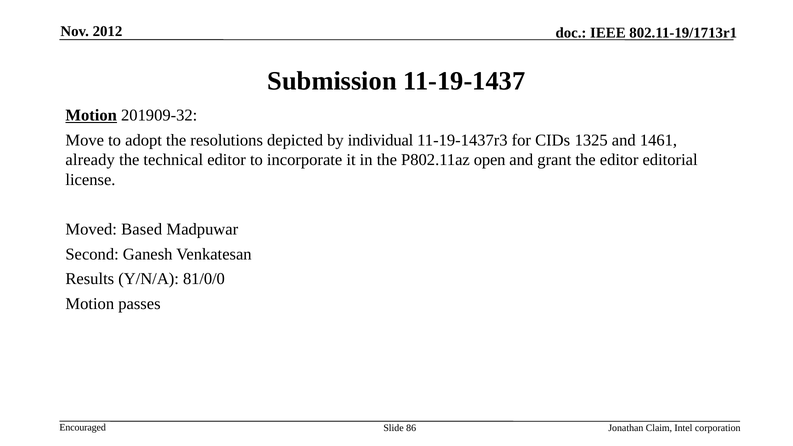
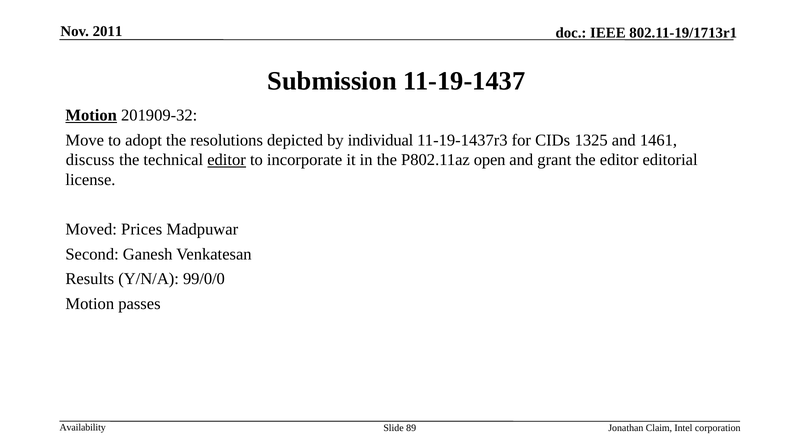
2012: 2012 -> 2011
already: already -> discuss
editor at (227, 160) underline: none -> present
Based: Based -> Prices
81/0/0: 81/0/0 -> 99/0/0
Encouraged: Encouraged -> Availability
86: 86 -> 89
